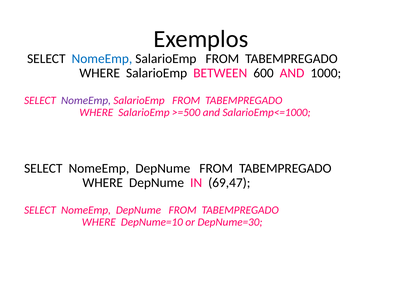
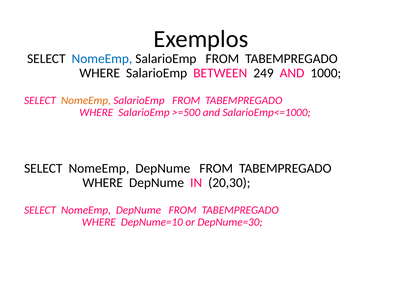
600: 600 -> 249
NomeEmp at (86, 100) colour: purple -> orange
69,47: 69,47 -> 20,30
